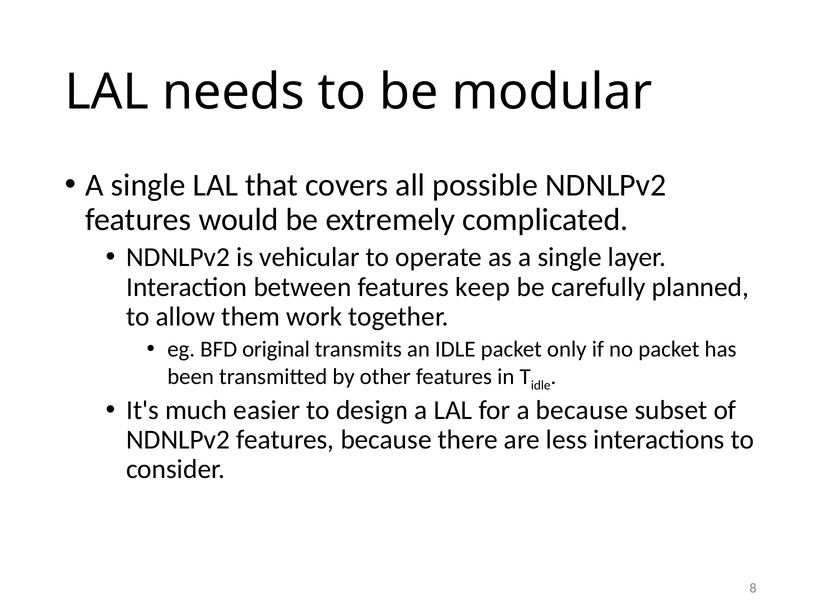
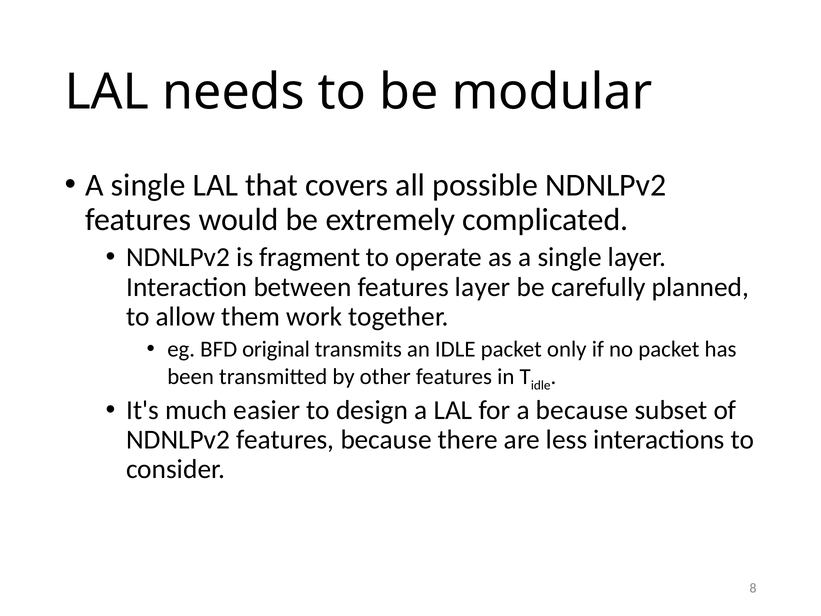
vehicular: vehicular -> fragment
features keep: keep -> layer
